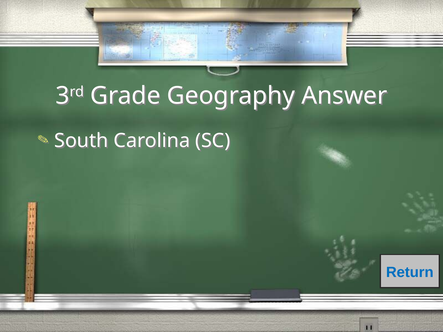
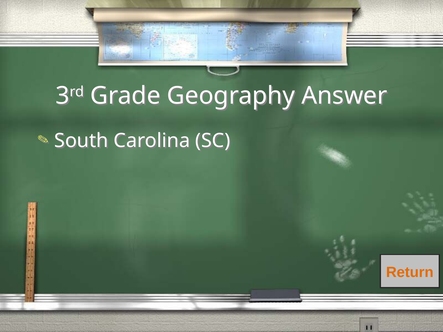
Return colour: blue -> orange
